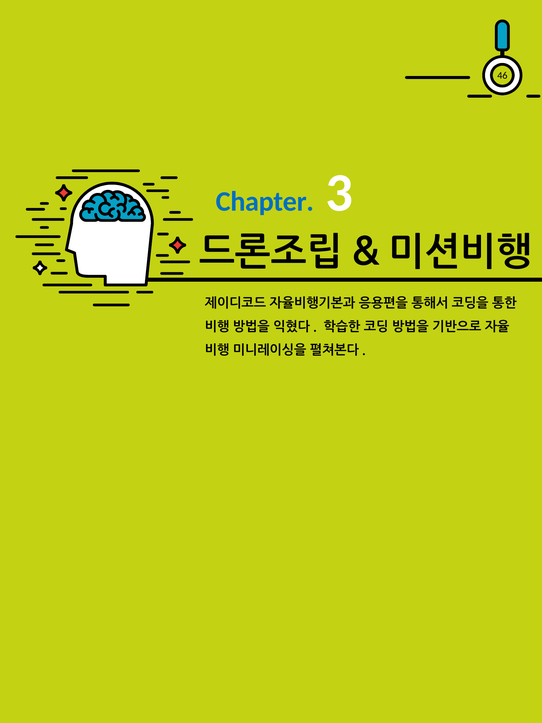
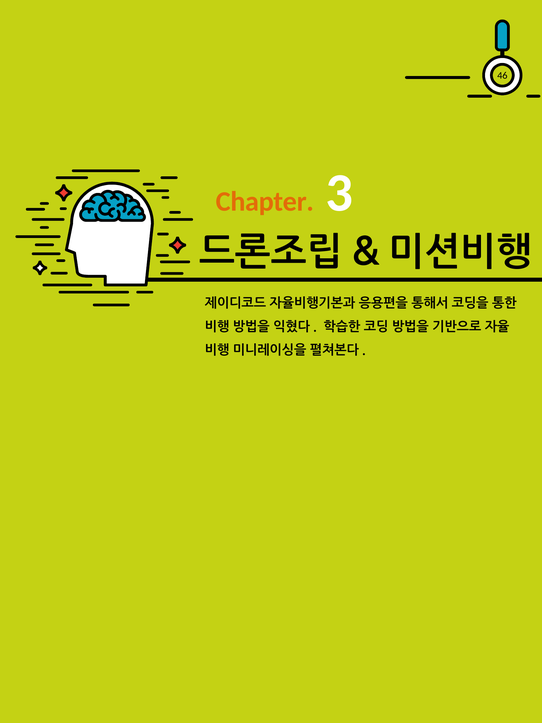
Chapter colour: blue -> orange
